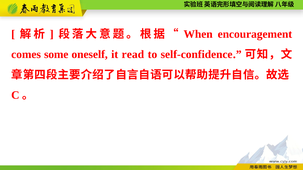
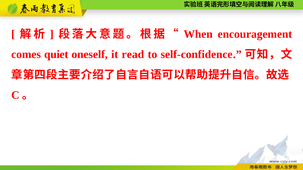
some: some -> quiet
